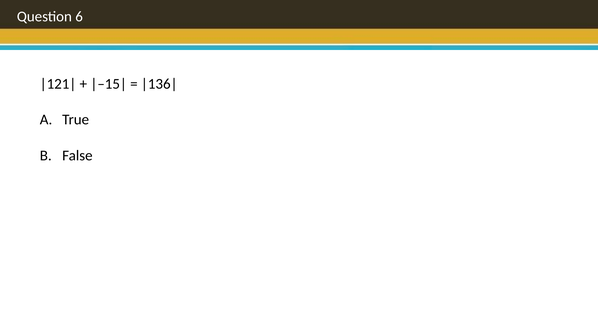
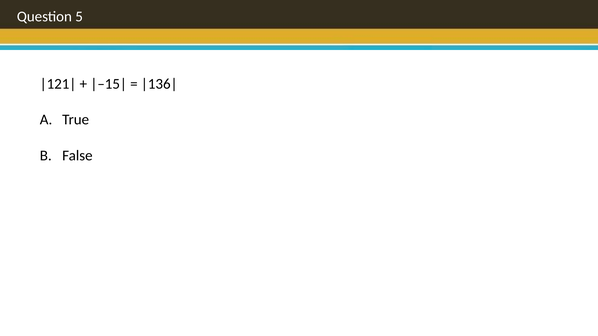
6: 6 -> 5
